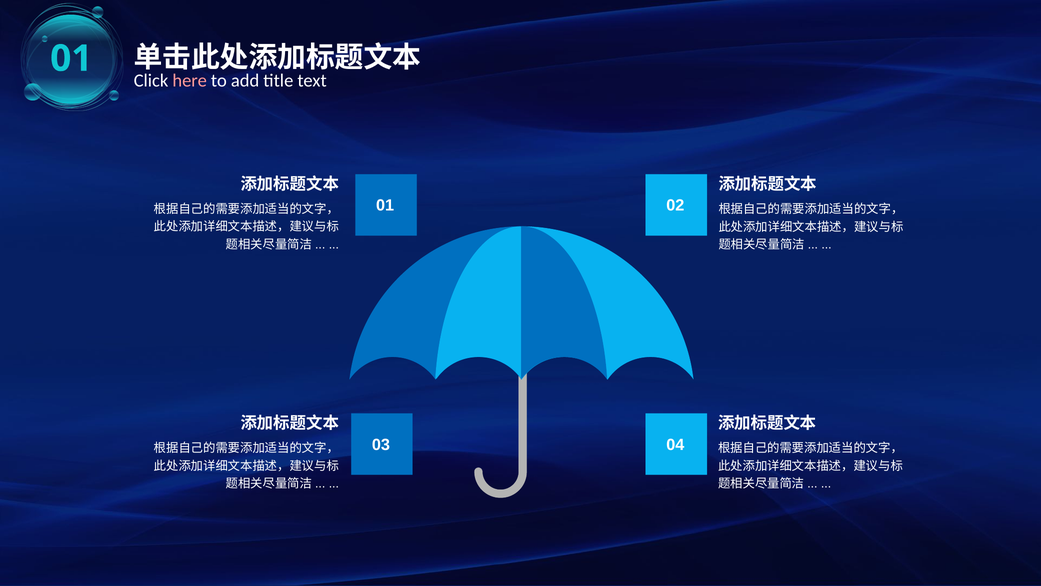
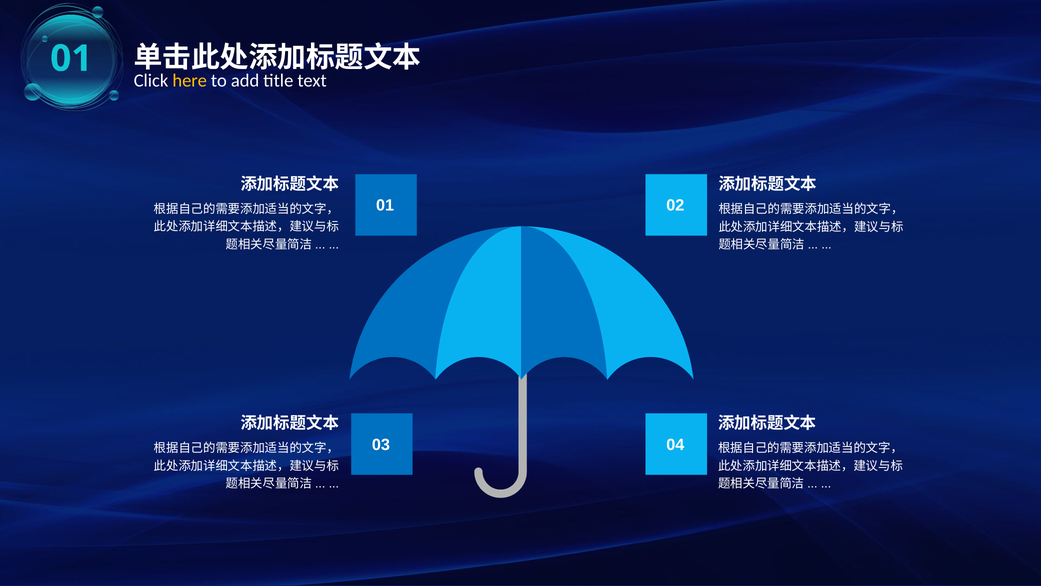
here colour: pink -> yellow
